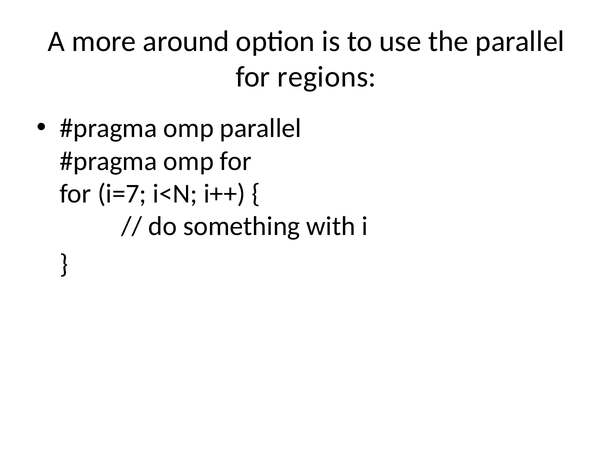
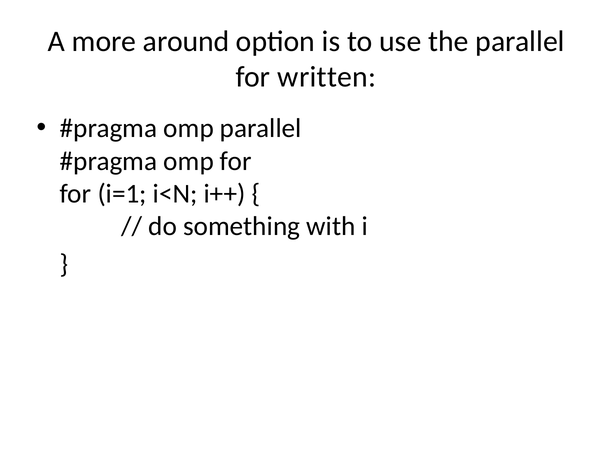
regions: regions -> written
i=7: i=7 -> i=1
